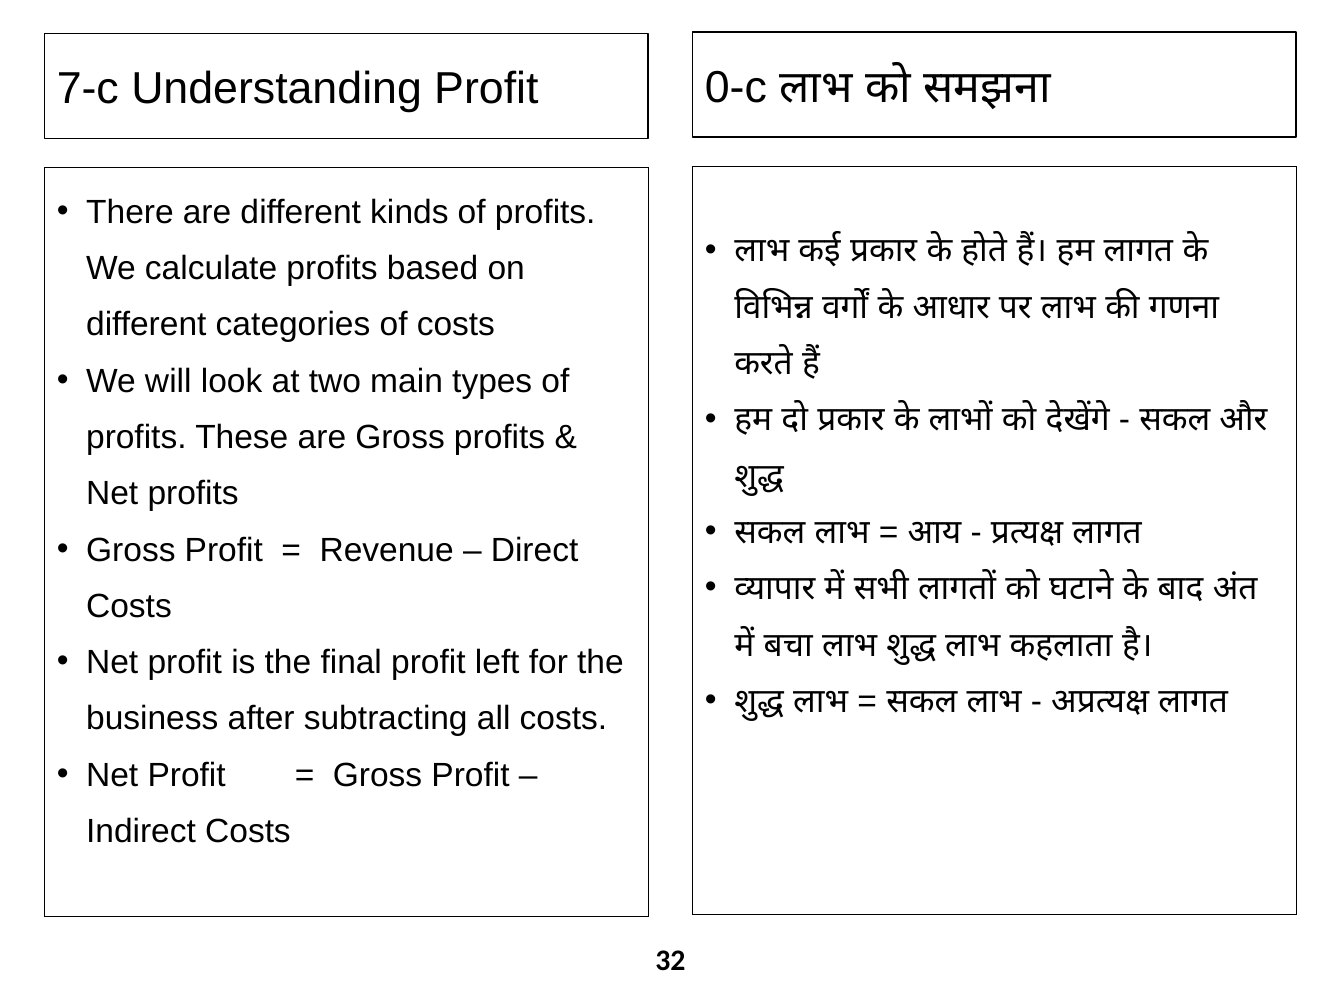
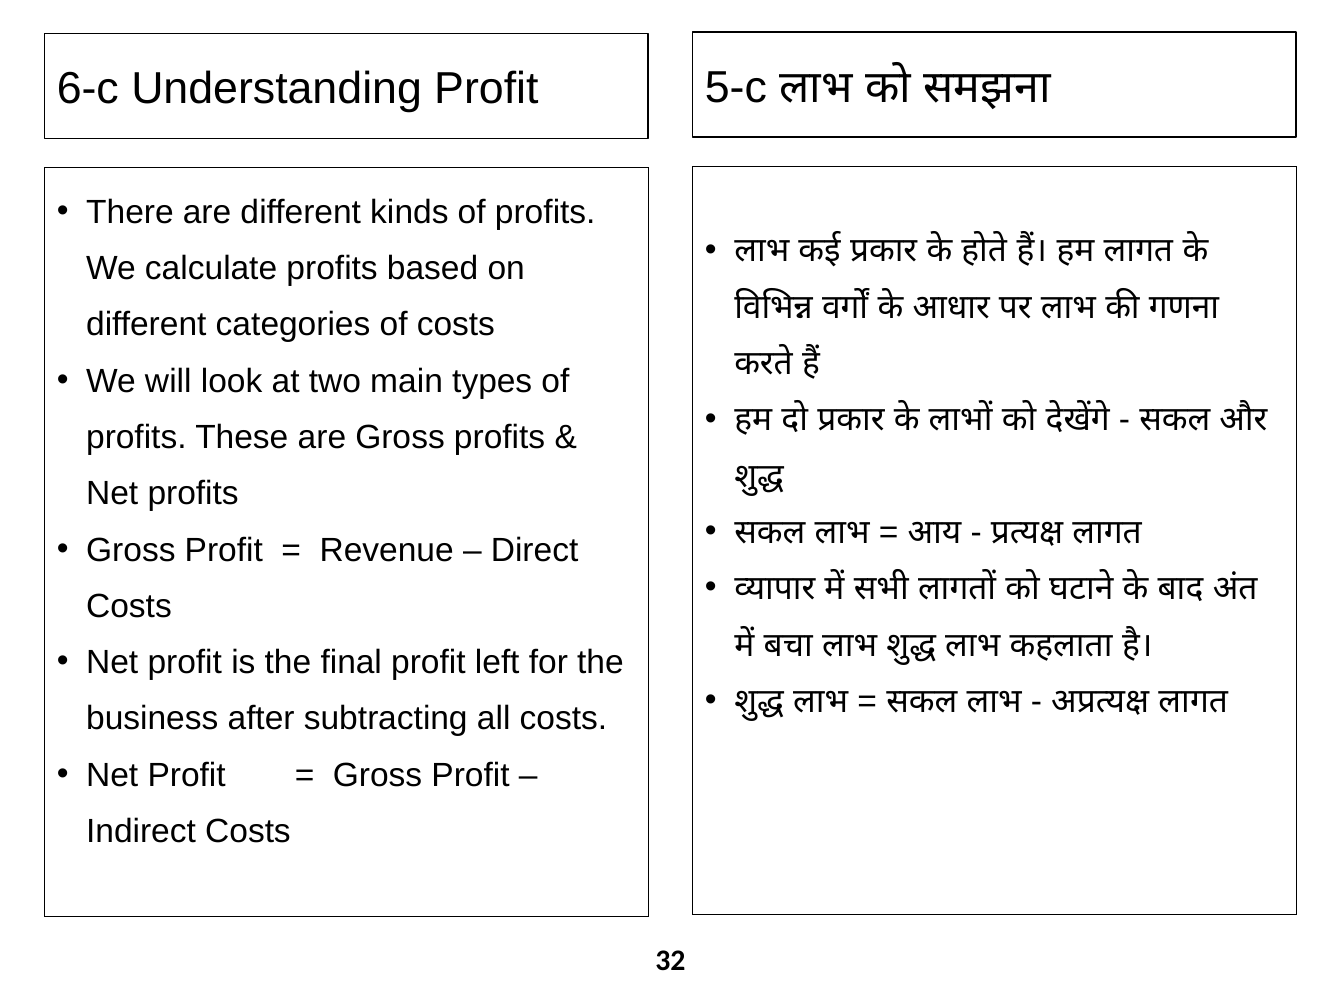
0-c: 0-c -> 5-c
7-c: 7-c -> 6-c
